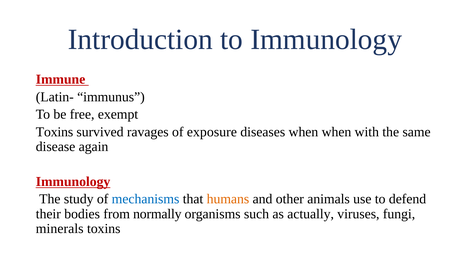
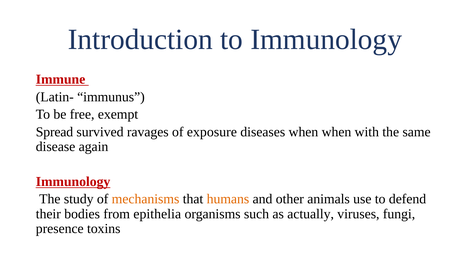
Toxins at (54, 132): Toxins -> Spread
mechanisms colour: blue -> orange
normally: normally -> epithelia
minerals: minerals -> presence
